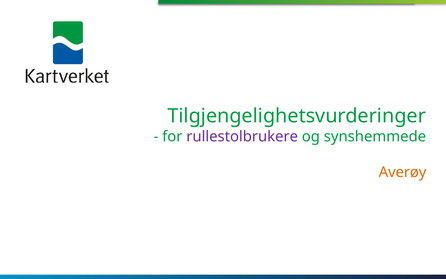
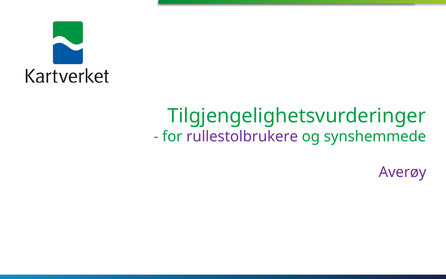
Averøy colour: orange -> purple
